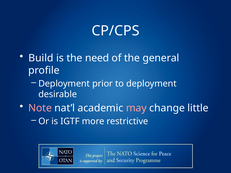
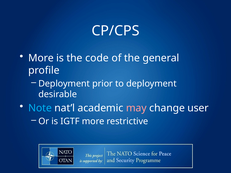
Build at (41, 58): Build -> More
need: need -> code
Note colour: pink -> light blue
little: little -> user
